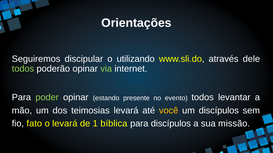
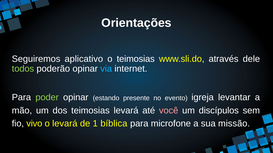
discipular: discipular -> aplicativo
o utilizando: utilizando -> teimosias
via colour: light green -> light blue
evento todos: todos -> igreja
você colour: yellow -> pink
fato: fato -> vivo
para discípulos: discípulos -> microfone
